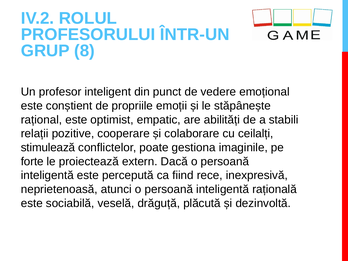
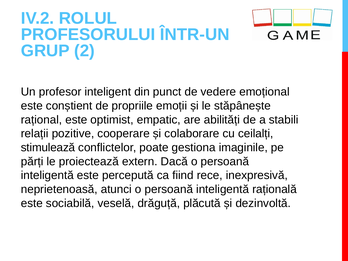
8: 8 -> 2
forte: forte -> părți
